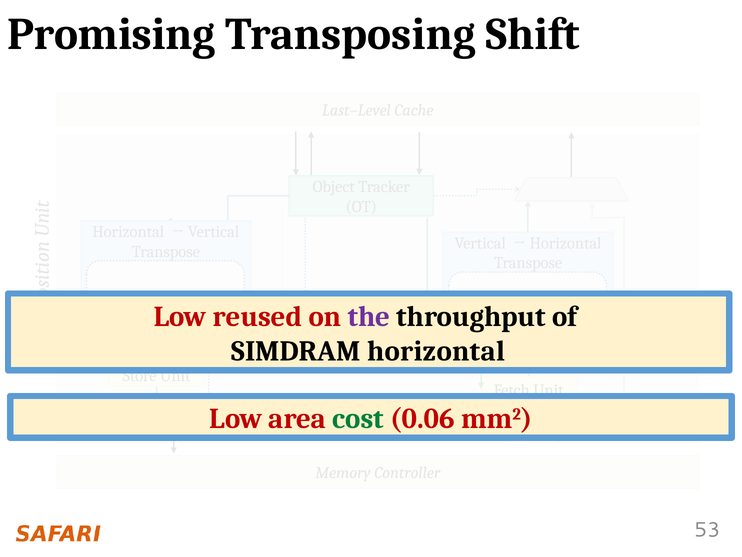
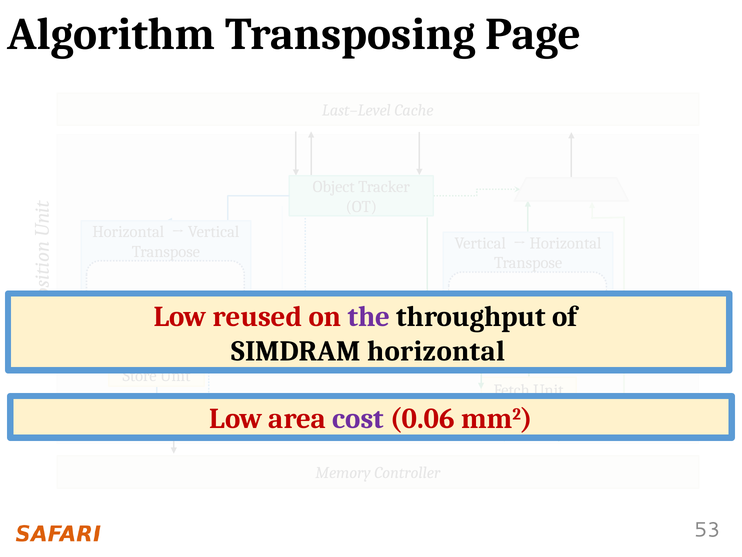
Promising: Promising -> Algorithm
Shift: Shift -> Page
cost colour: green -> purple
